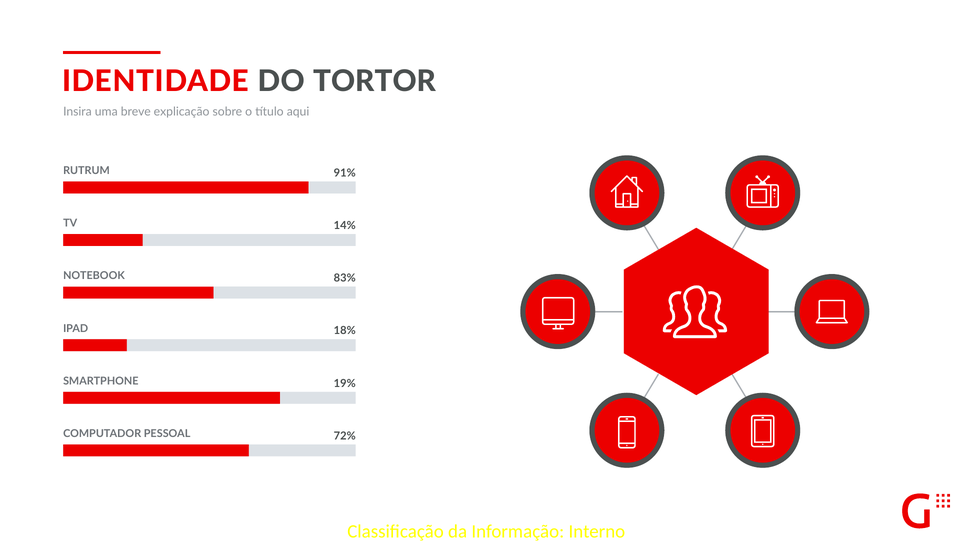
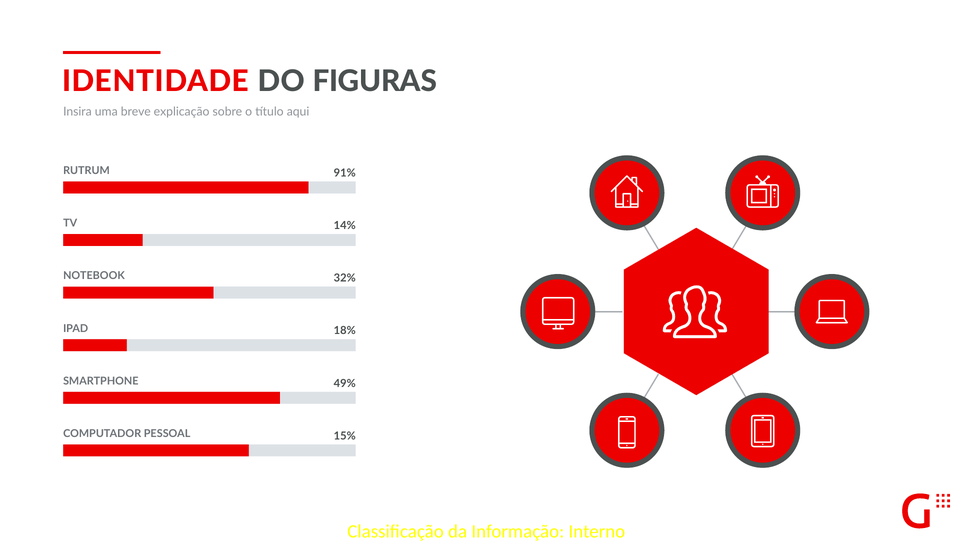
TORTOR: TORTOR -> FIGURAS
83%: 83% -> 32%
19%: 19% -> 49%
72%: 72% -> 15%
